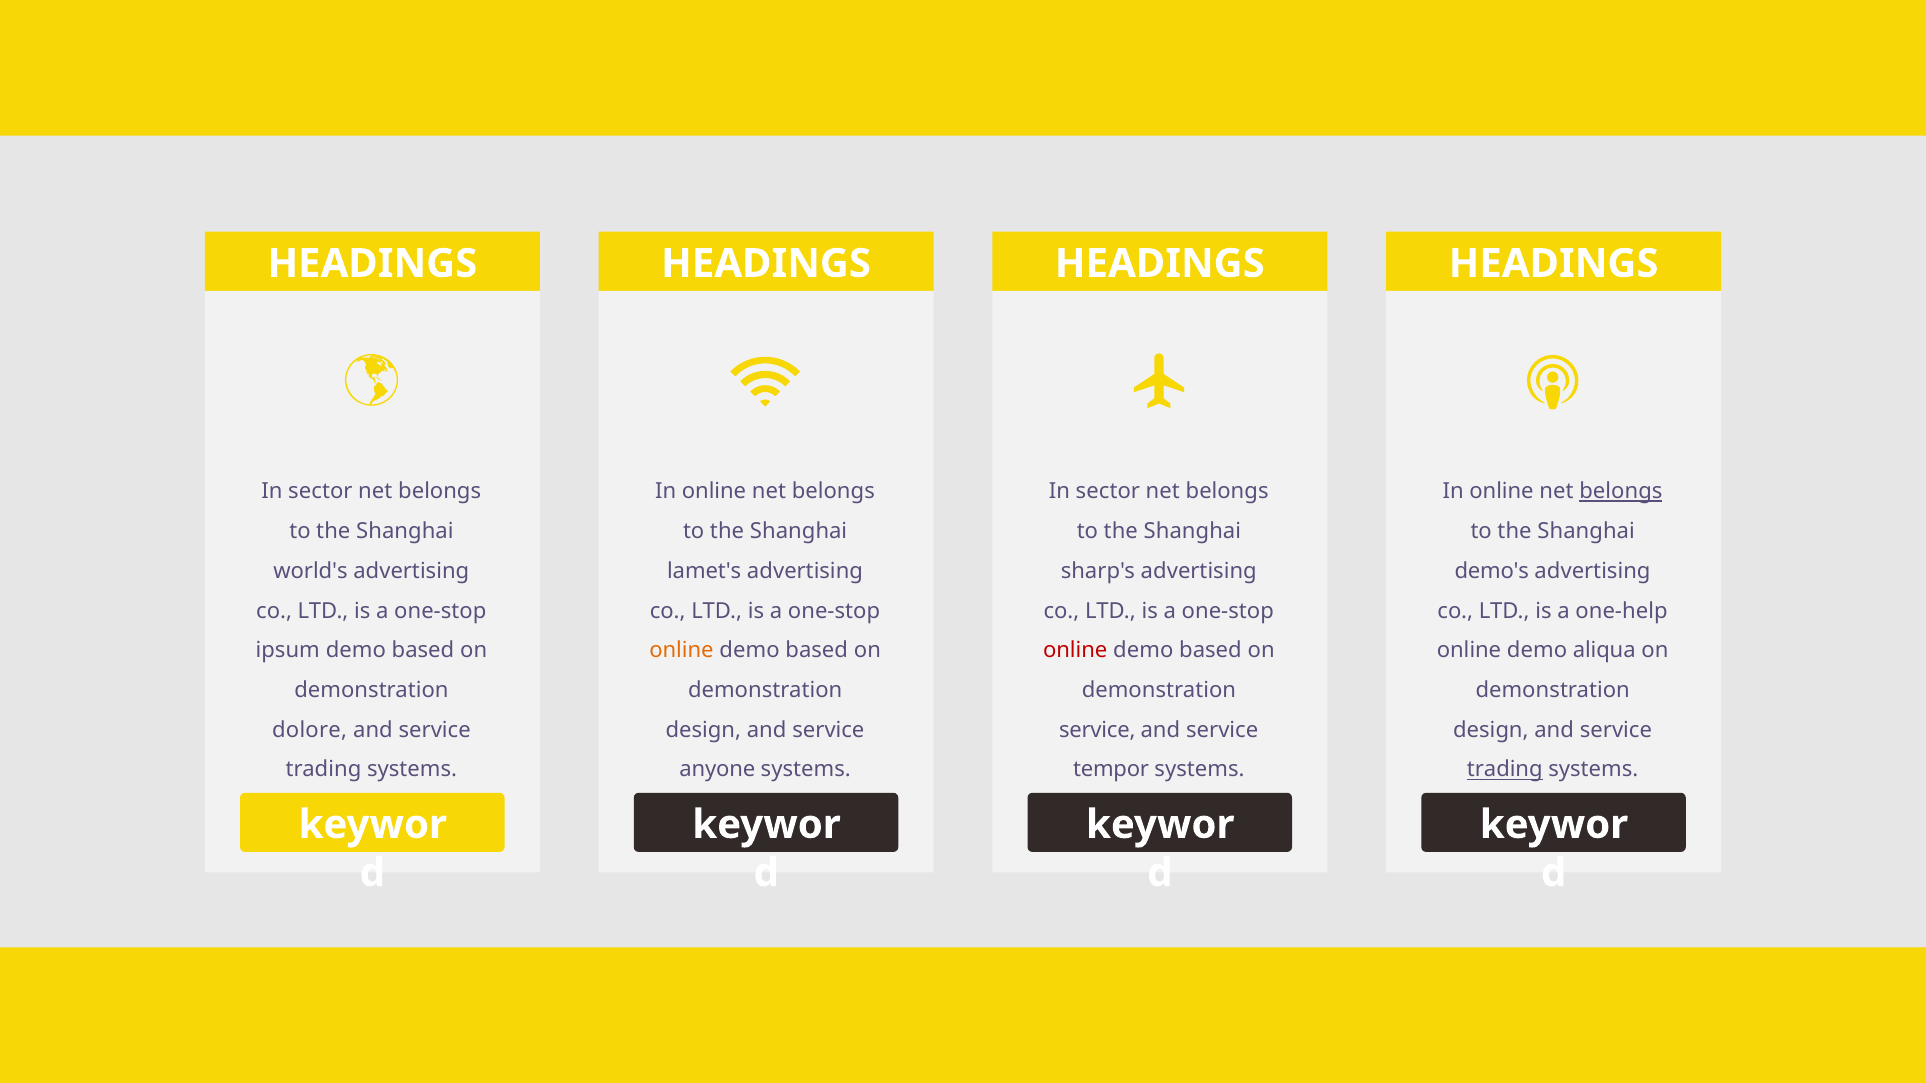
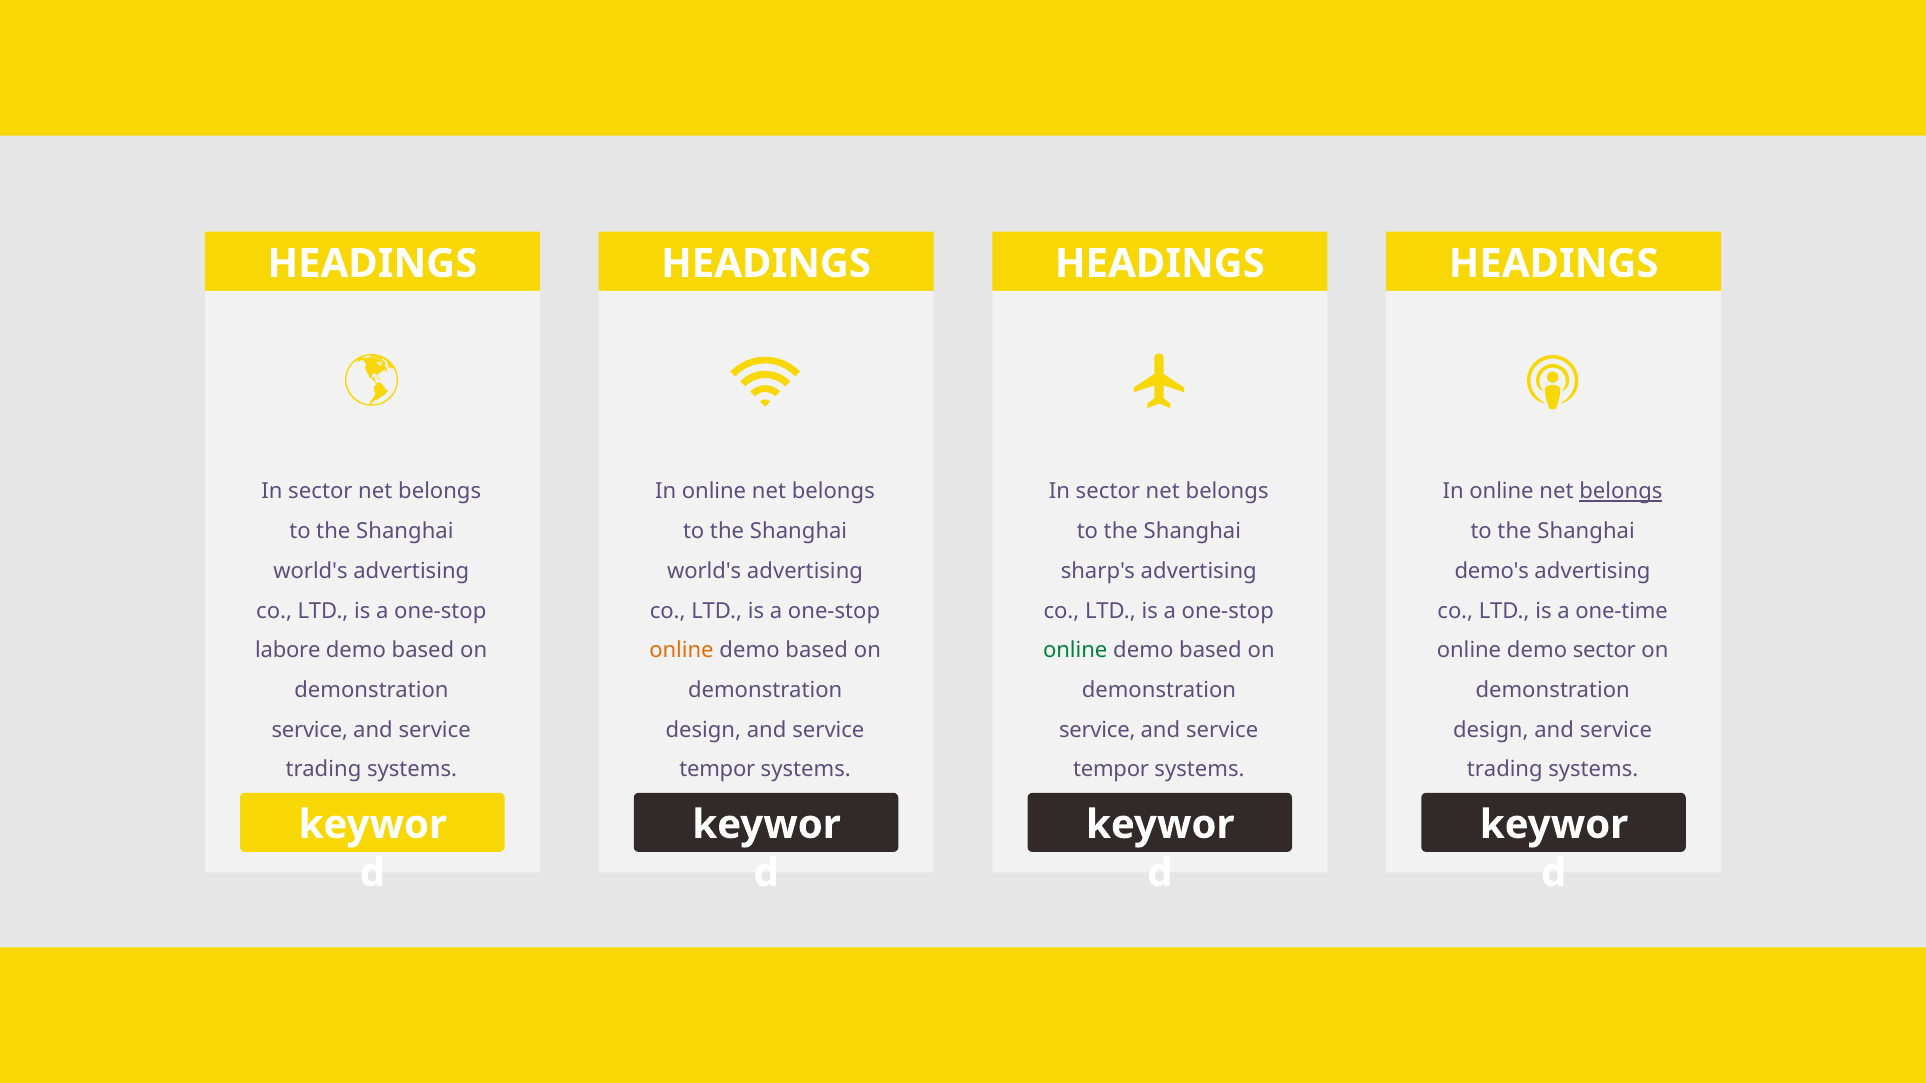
lamet's at (704, 571): lamet's -> world's
one-help: one-help -> one-time
ipsum: ipsum -> labore
online at (1075, 651) colour: red -> green
demo aliqua: aliqua -> sector
dolore at (310, 730): dolore -> service
anyone at (717, 770): anyone -> tempor
trading at (1505, 770) underline: present -> none
